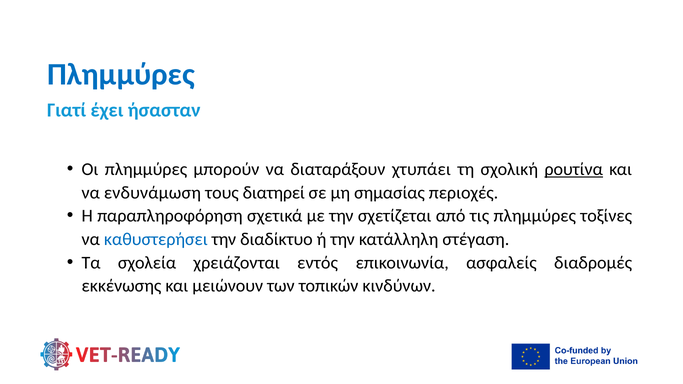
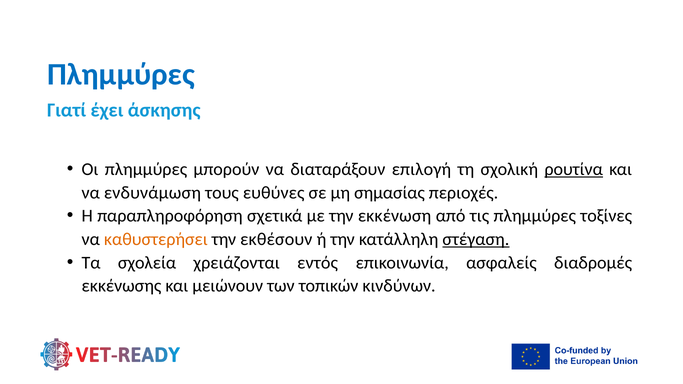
ήσασταν: ήσασταν -> άσκησης
χτυπάει: χτυπάει -> επιλογή
διατηρεί: διατηρεί -> ευθύνες
σχετίζεται: σχετίζεται -> εκκένωση
καθυστερήσει colour: blue -> orange
διαδίκτυο: διαδίκτυο -> εκθέσουν
στέγαση underline: none -> present
